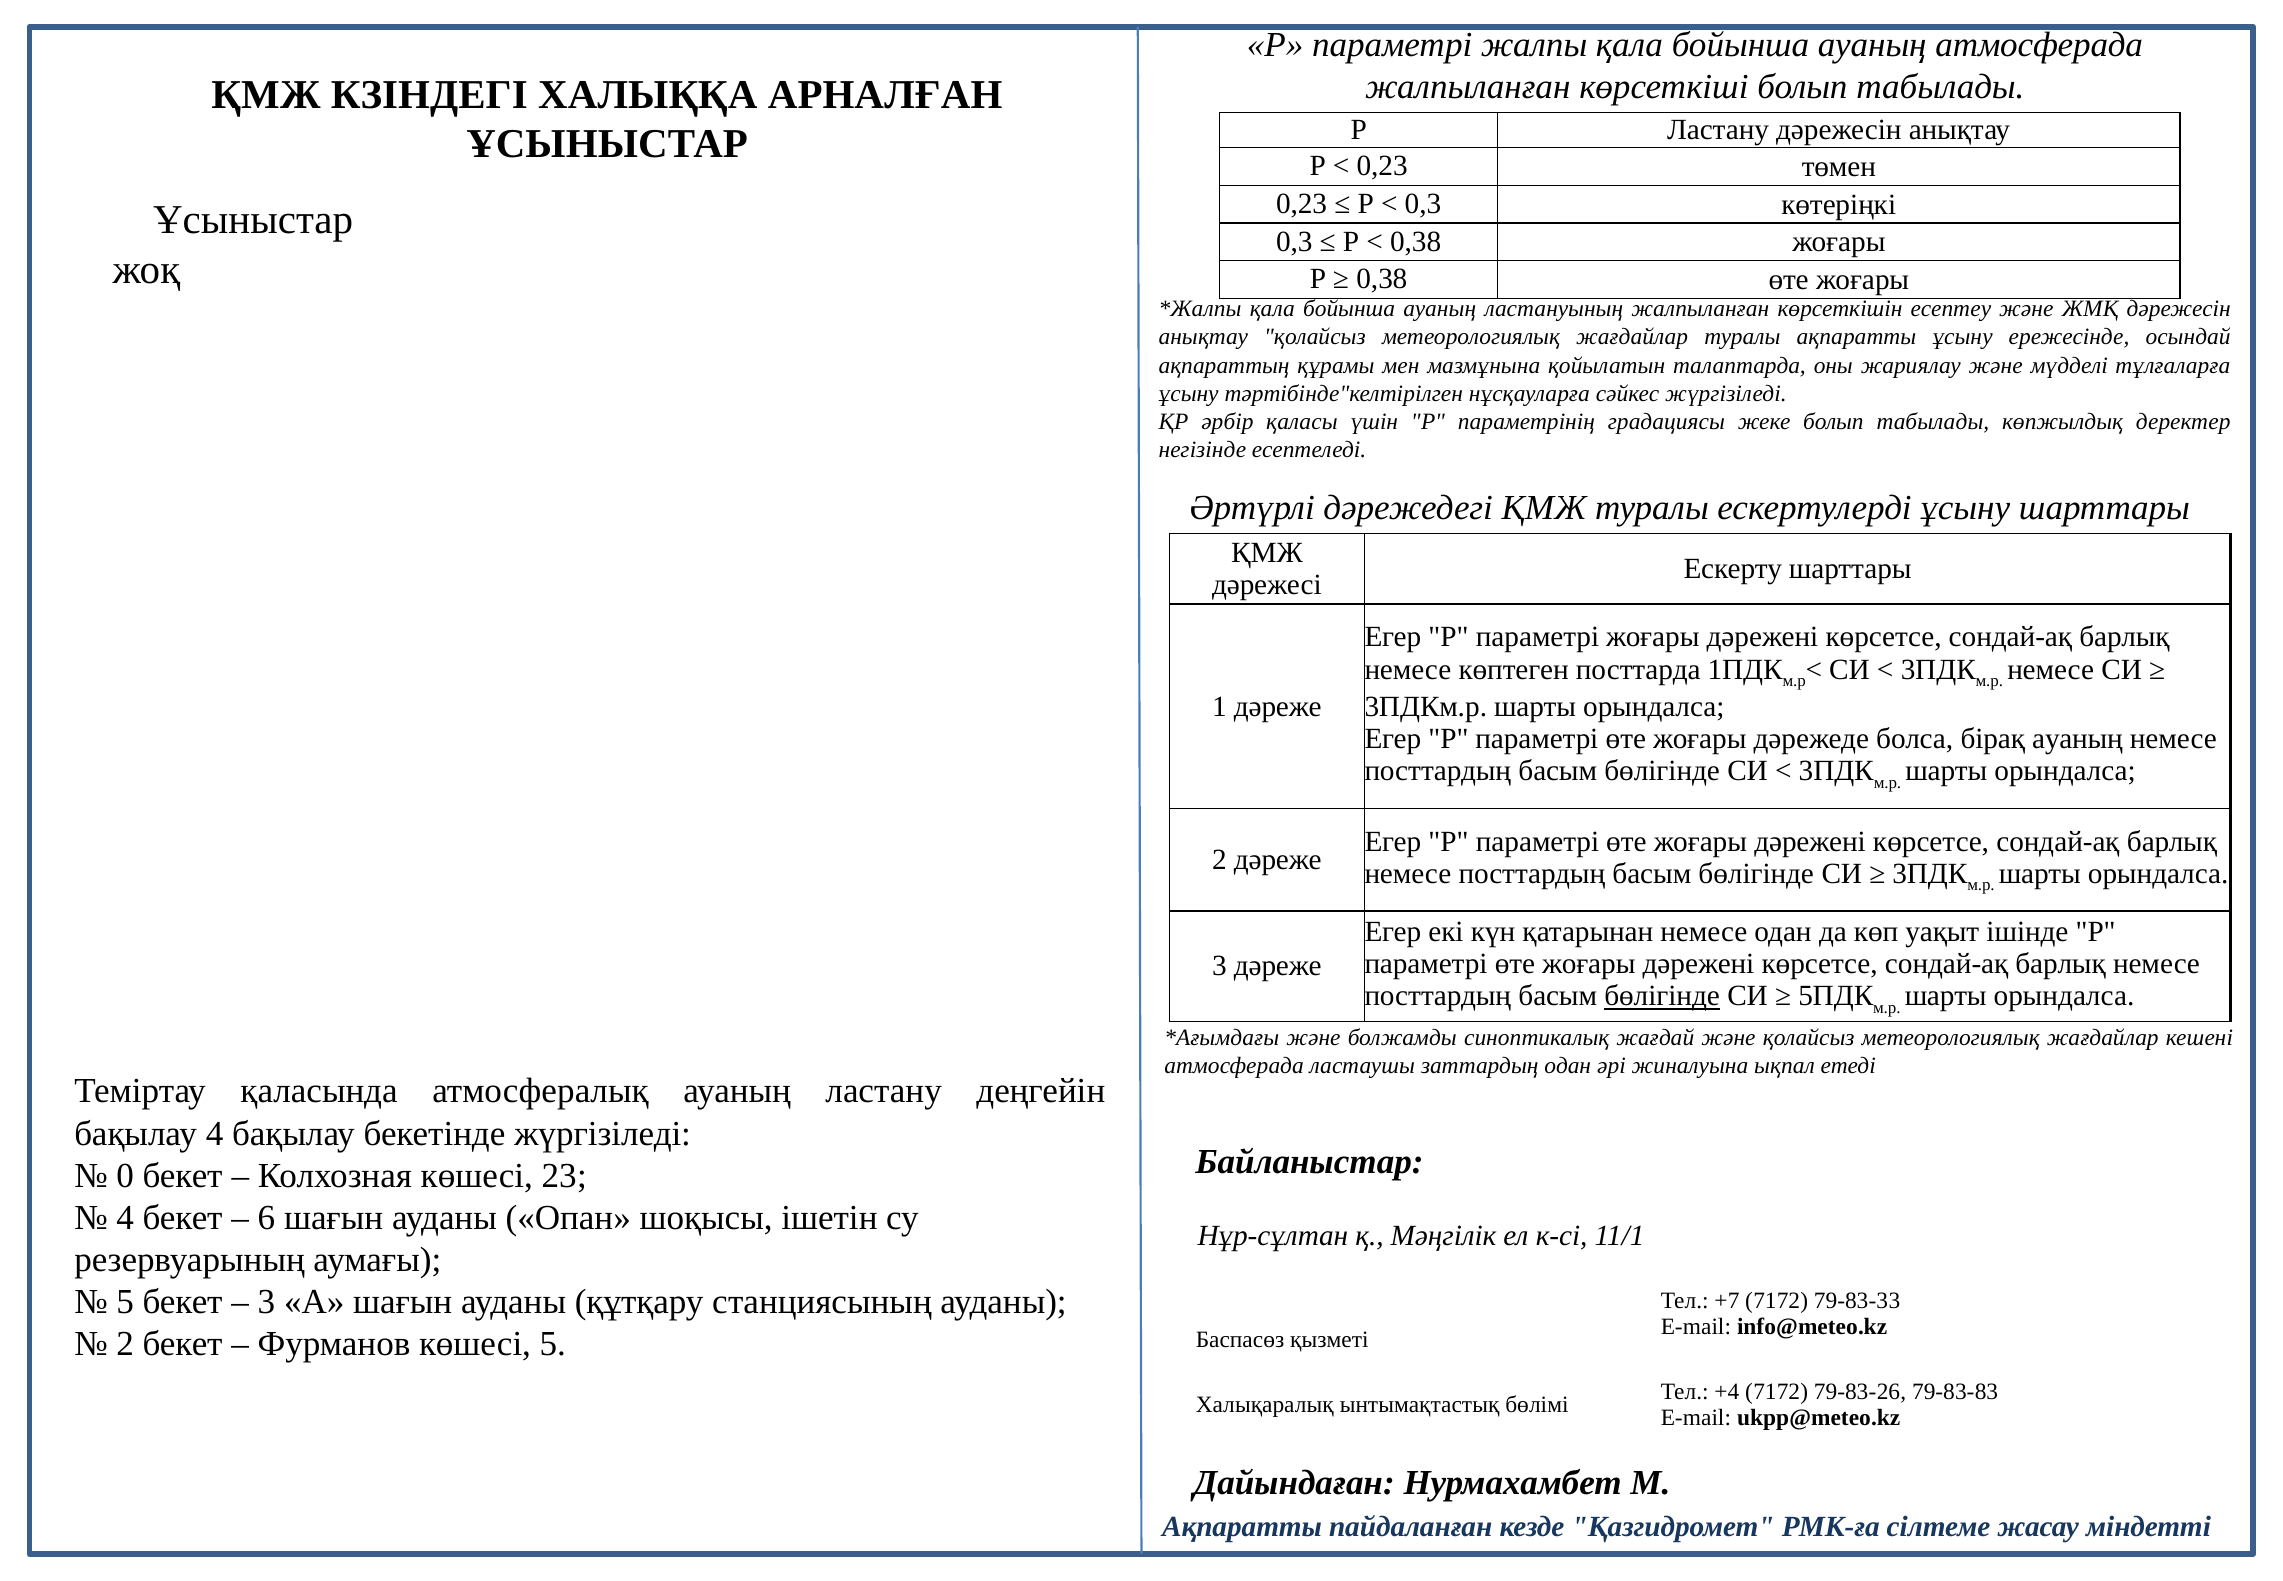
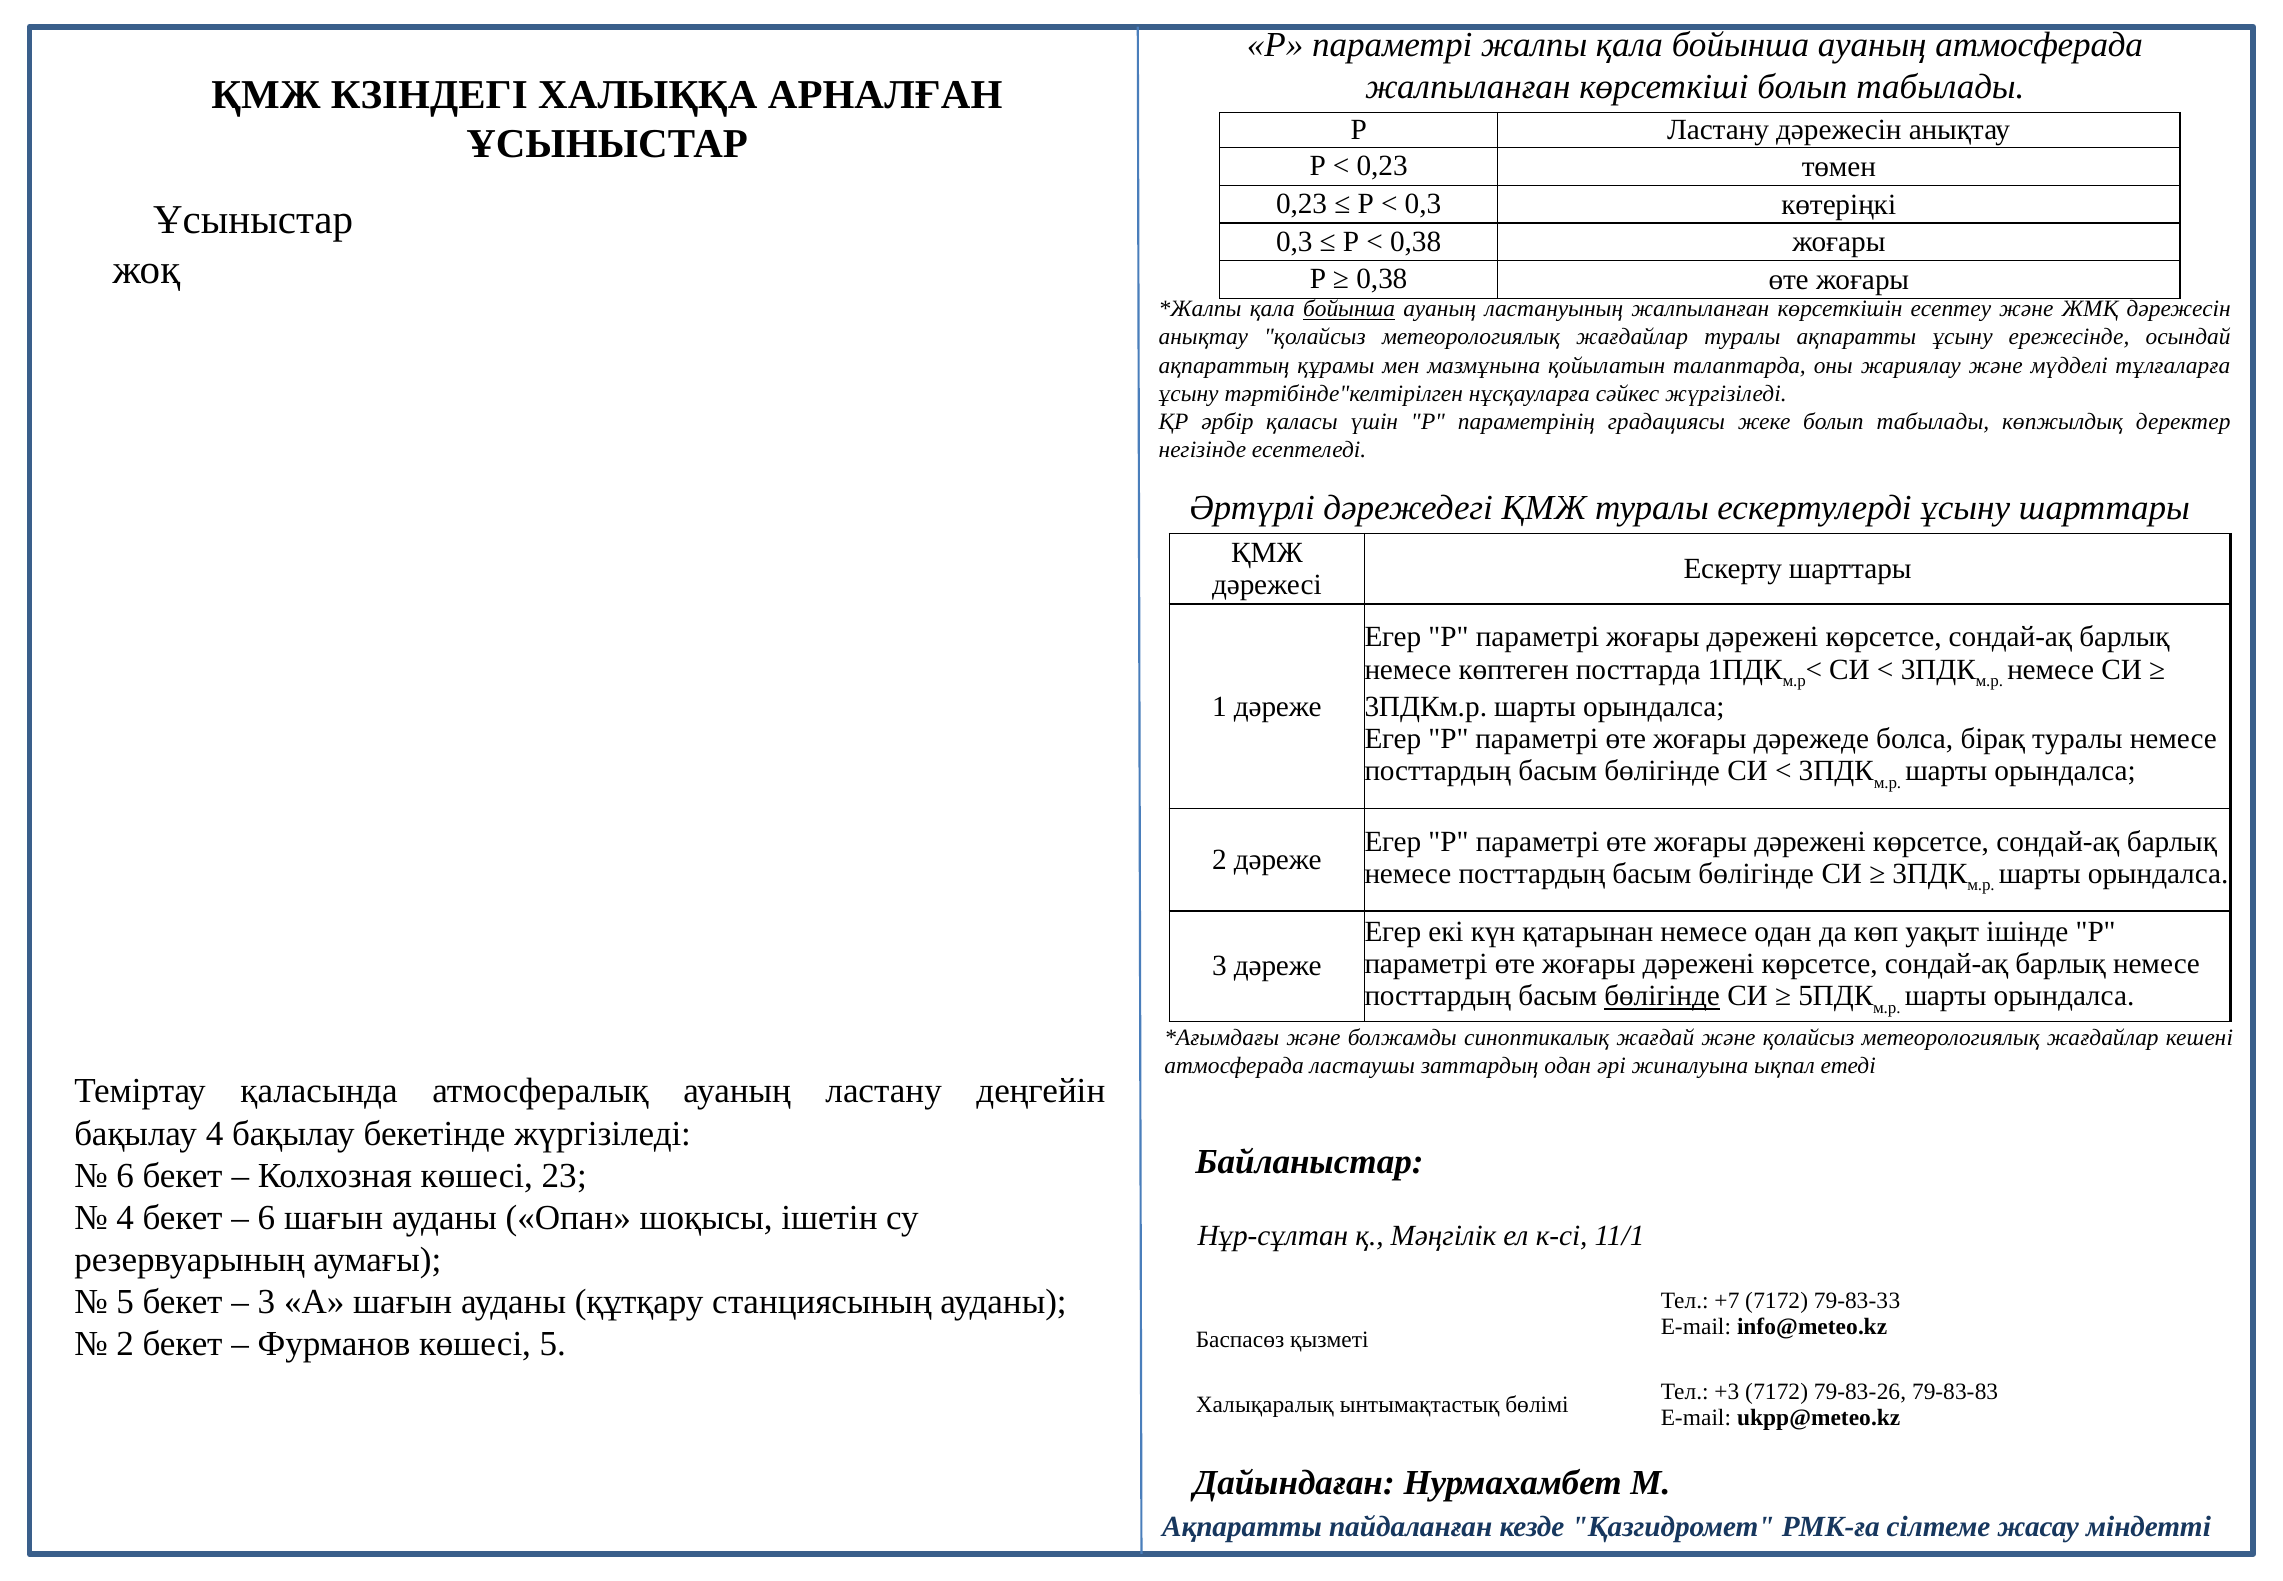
бойынша at (1349, 309) underline: none -> present
бірақ ауаның: ауаның -> туралы
0 at (125, 1175): 0 -> 6
+4: +4 -> +3
